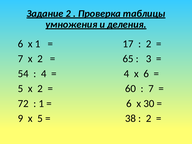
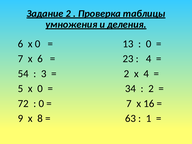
6 х 1: 1 -> 0
17: 17 -> 13
2 at (149, 44): 2 -> 0
7 х 2: 2 -> 6
65: 65 -> 23
3 at (149, 59): 3 -> 4
4 at (44, 74): 4 -> 3
4 at (127, 74): 4 -> 2
х 6: 6 -> 4
5 х 2: 2 -> 0
60: 60 -> 34
7 at (151, 89): 7 -> 2
1 at (41, 104): 1 -> 0
6 at (129, 104): 6 -> 7
30: 30 -> 16
х 5: 5 -> 8
38: 38 -> 63
2 at (149, 118): 2 -> 1
